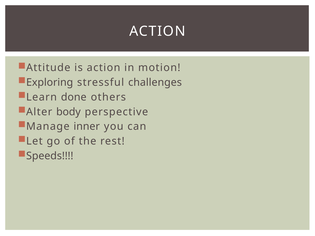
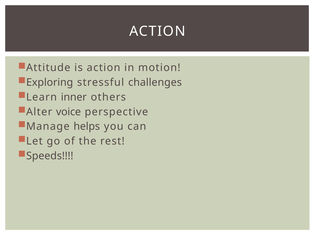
done: done -> inner
body: body -> voice
inner: inner -> helps
